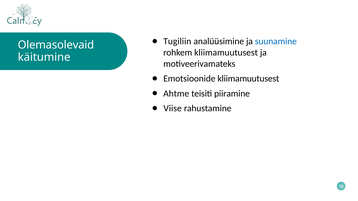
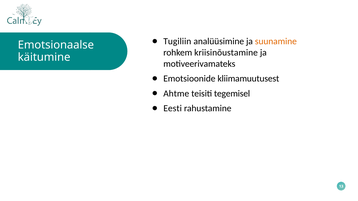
suunamine colour: blue -> orange
Olemasolevaid: Olemasolevaid -> Emotsionaalse
rohkem kliimamuutusest: kliimamuutusest -> kriisinõustamine
piiramine: piiramine -> tegemisel
Viise: Viise -> Eesti
